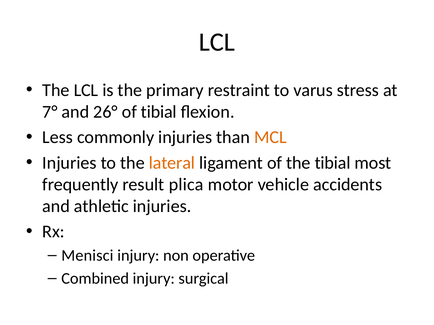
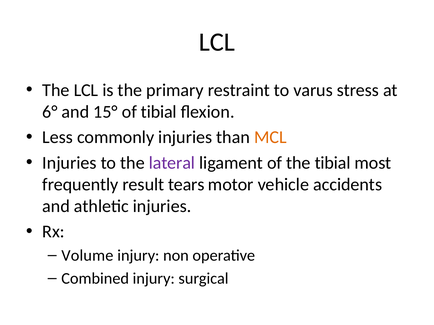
7°: 7° -> 6°
26°: 26° -> 15°
lateral colour: orange -> purple
plica: plica -> tears
Menisci: Menisci -> Volume
